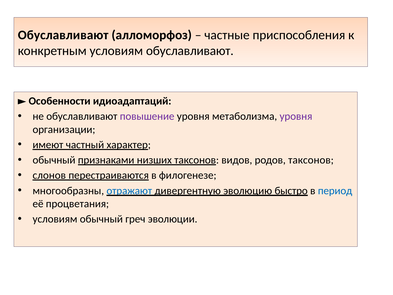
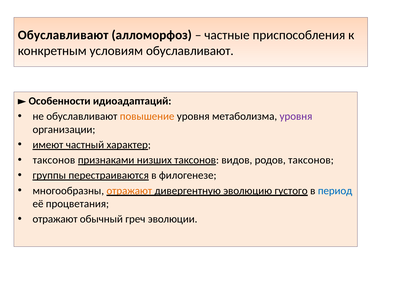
повышение colour: purple -> orange
обычный at (54, 160): обычный -> таксонов
слонов: слонов -> группы
отражают at (129, 190) colour: blue -> orange
быстро: быстро -> густого
условиям at (55, 219): условиям -> отражают
